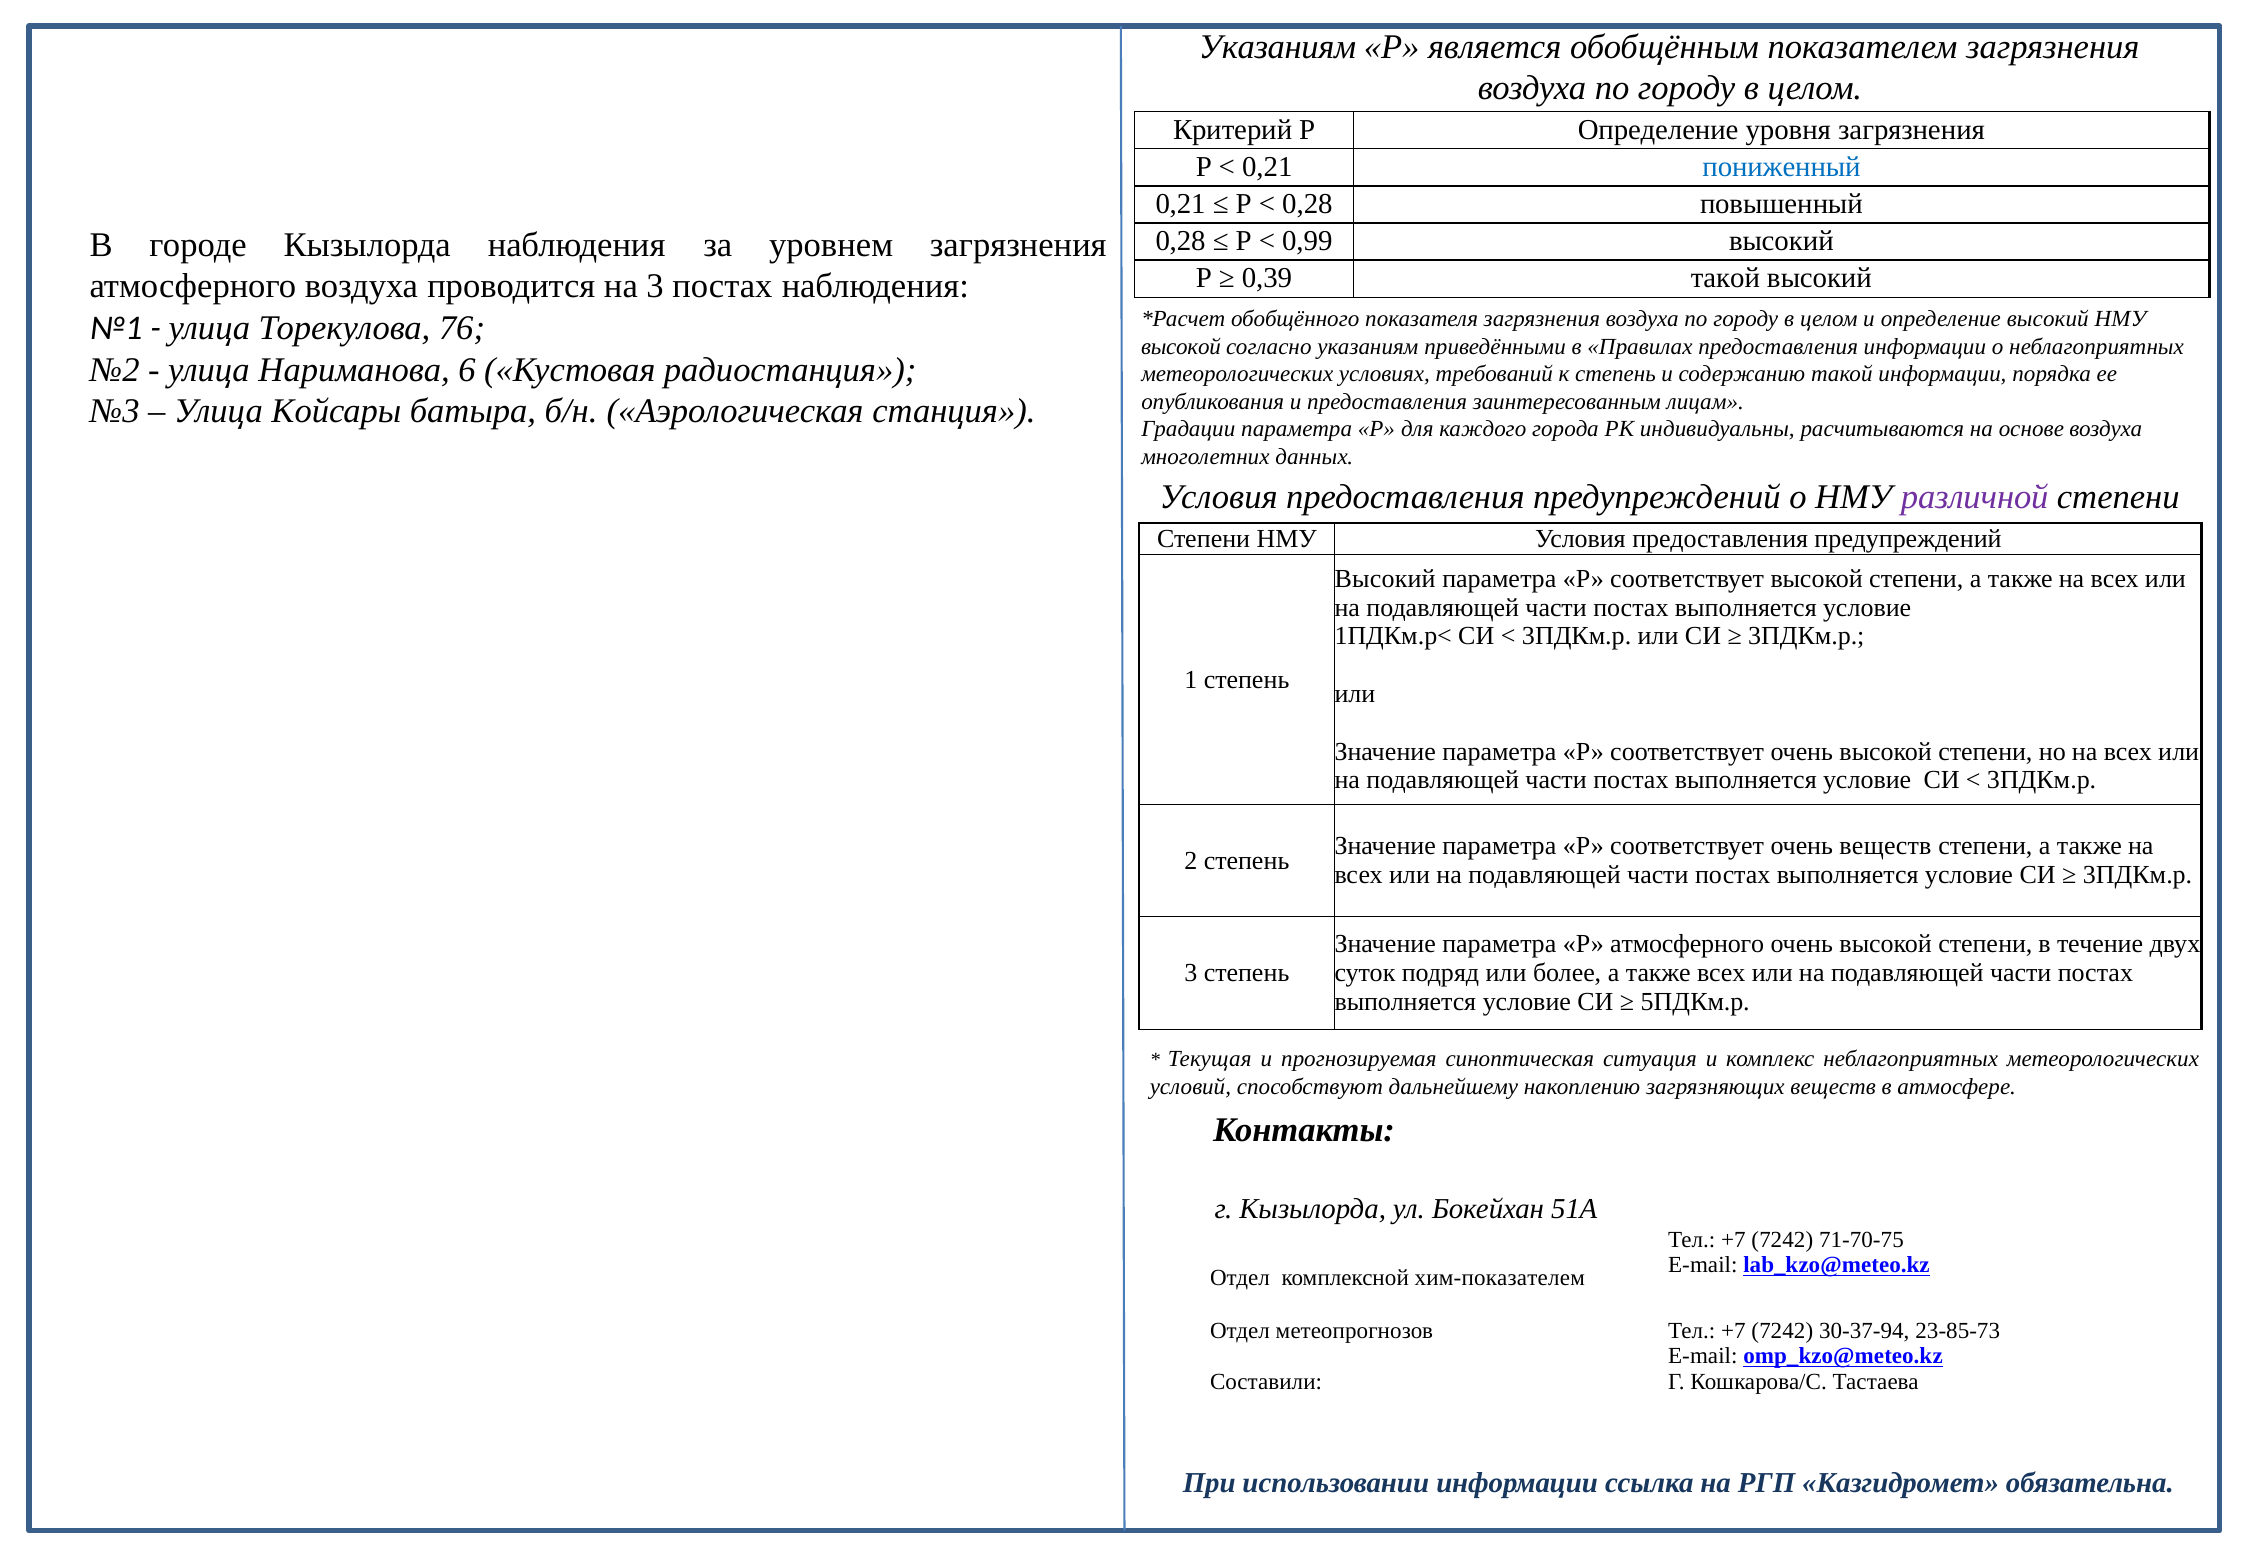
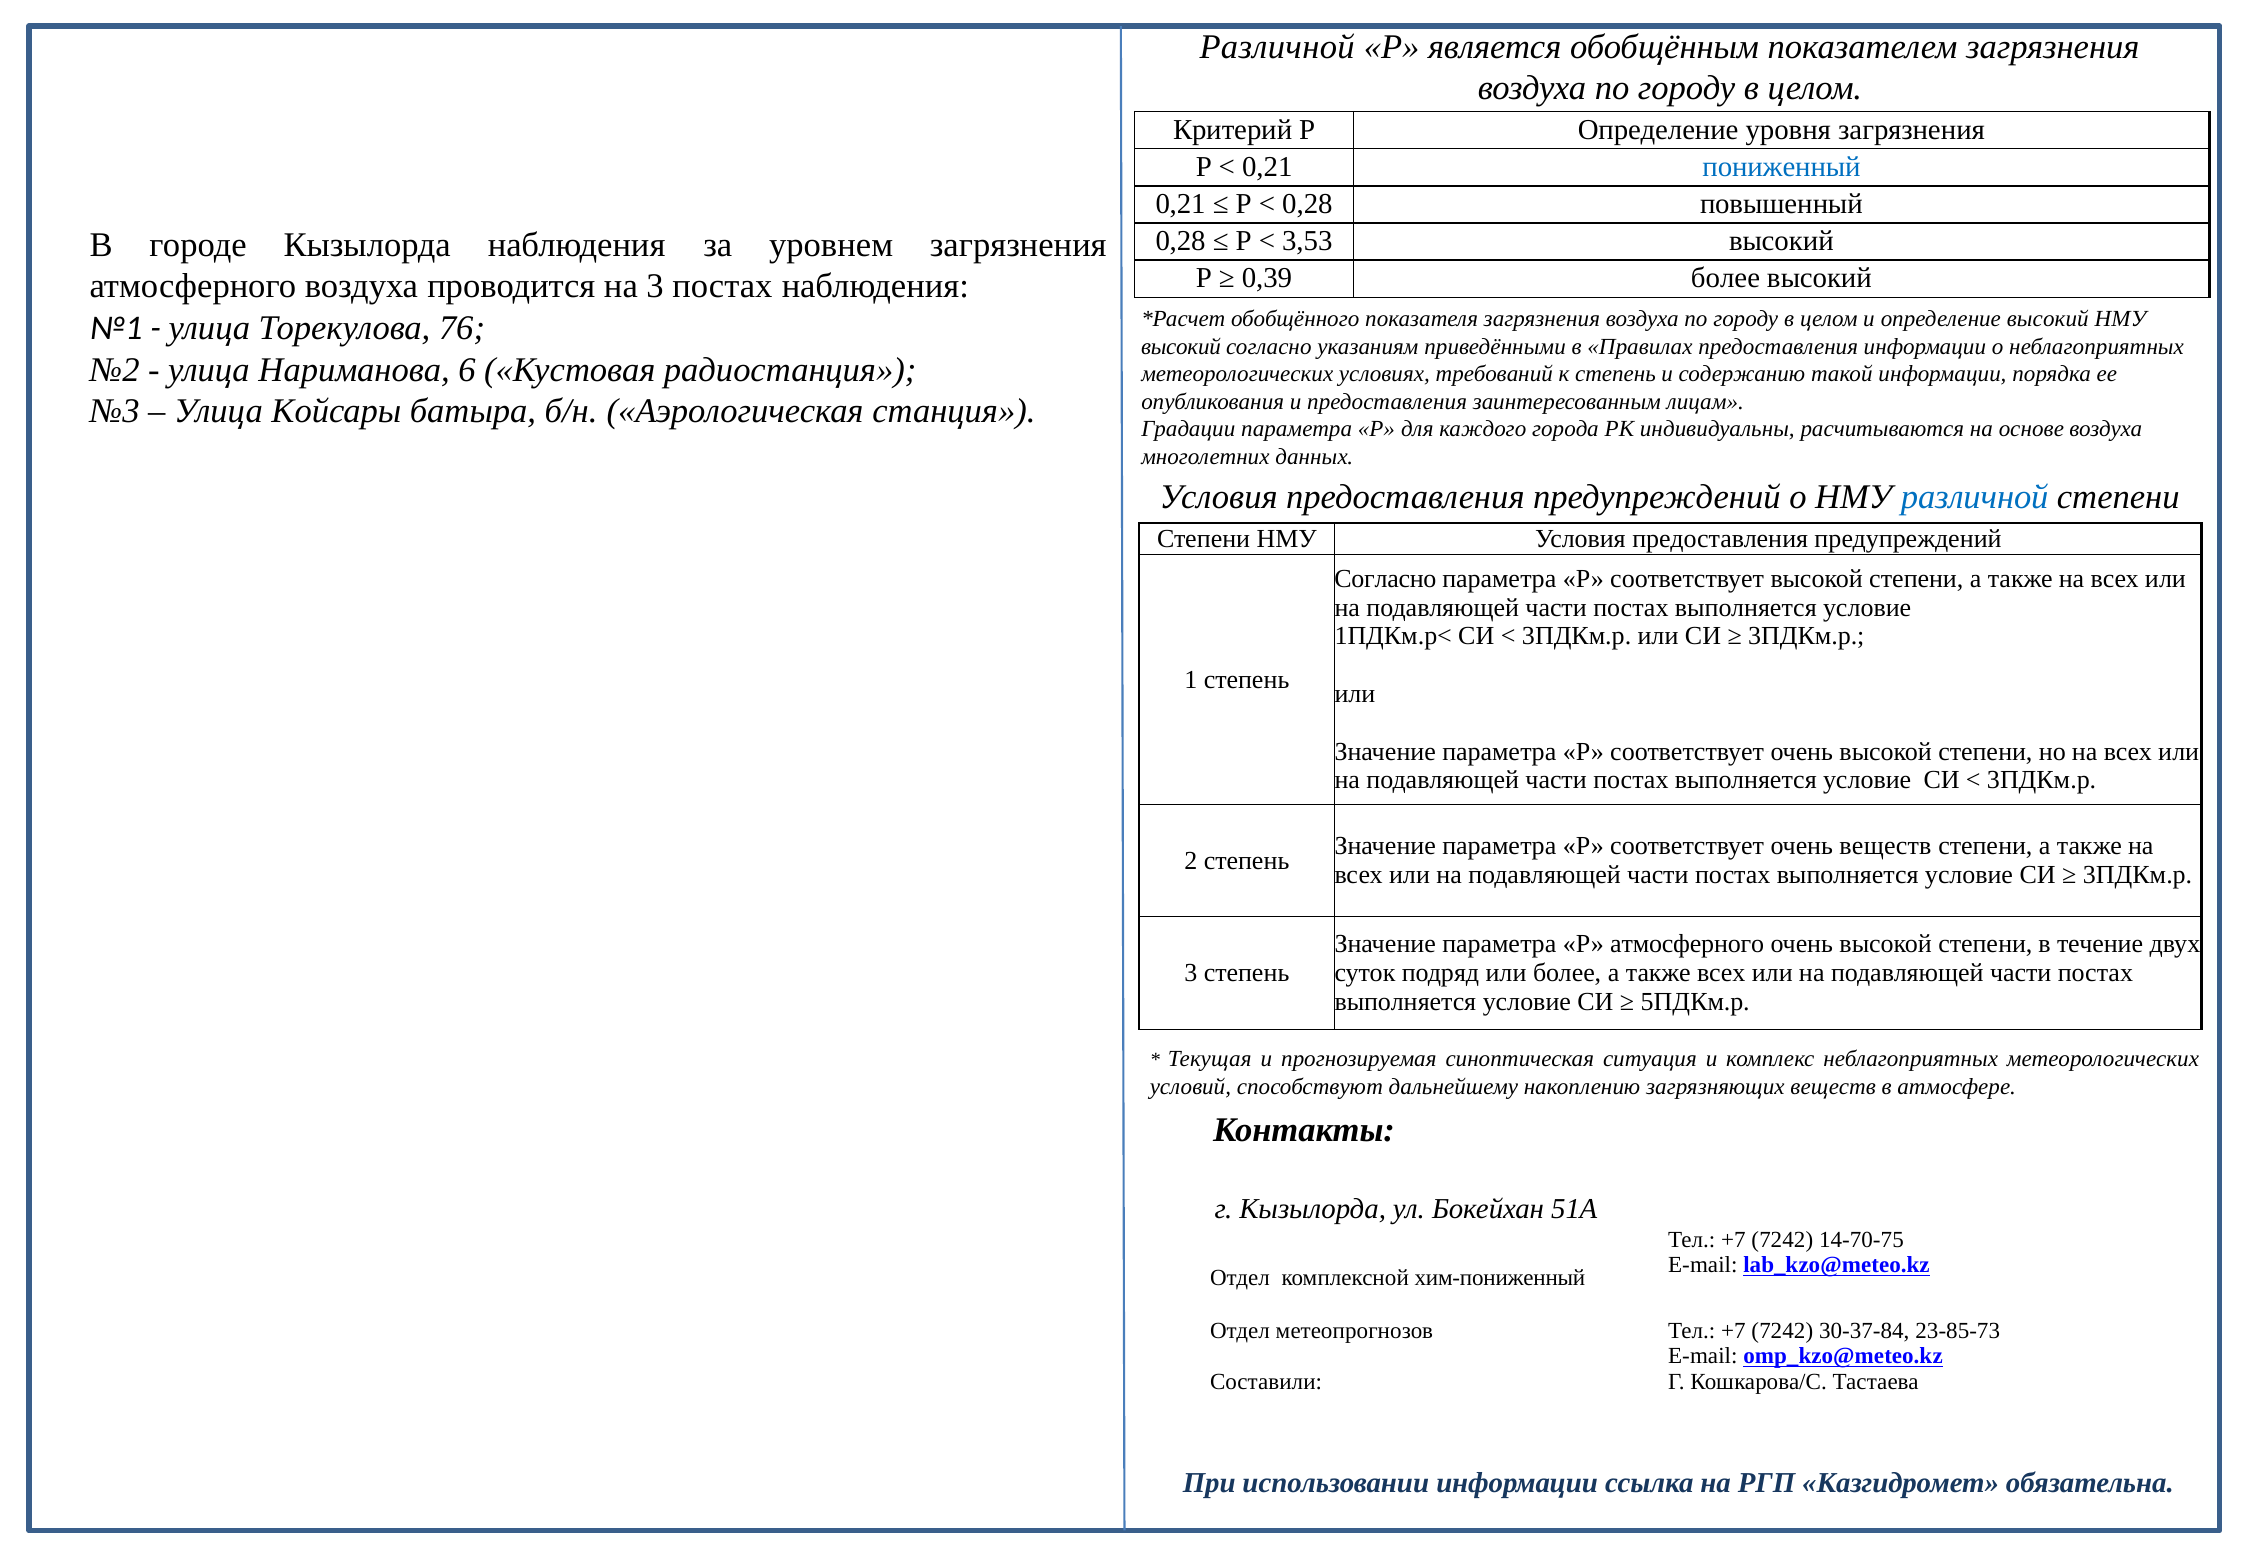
Указаниям at (1277, 47): Указаниям -> Различной
0,99: 0,99 -> 3,53
0,39 такой: такой -> более
высокой at (1181, 346): высокой -> высокий
различной at (1975, 497) colour: purple -> blue
Высокий at (1385, 579): Высокий -> Согласно
71-70-75: 71-70-75 -> 14-70-75
хим-показателем: хим-показателем -> хим-пониженный
30-37-94: 30-37-94 -> 30-37-84
